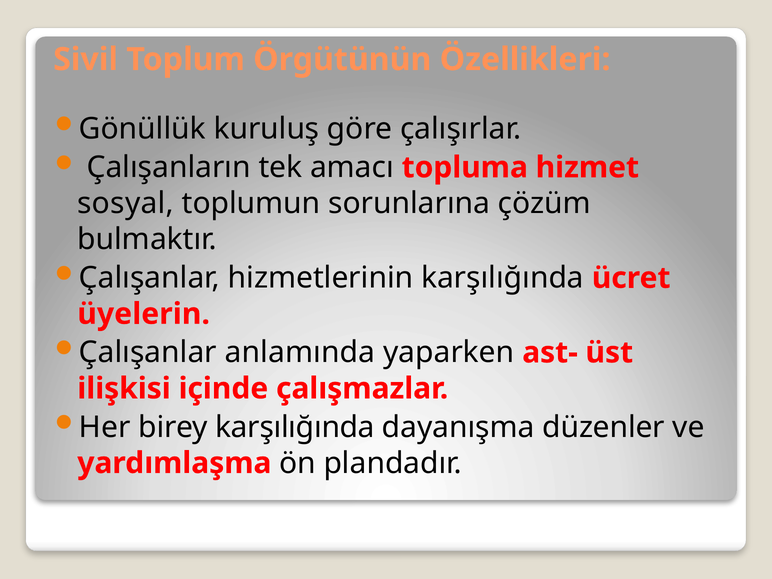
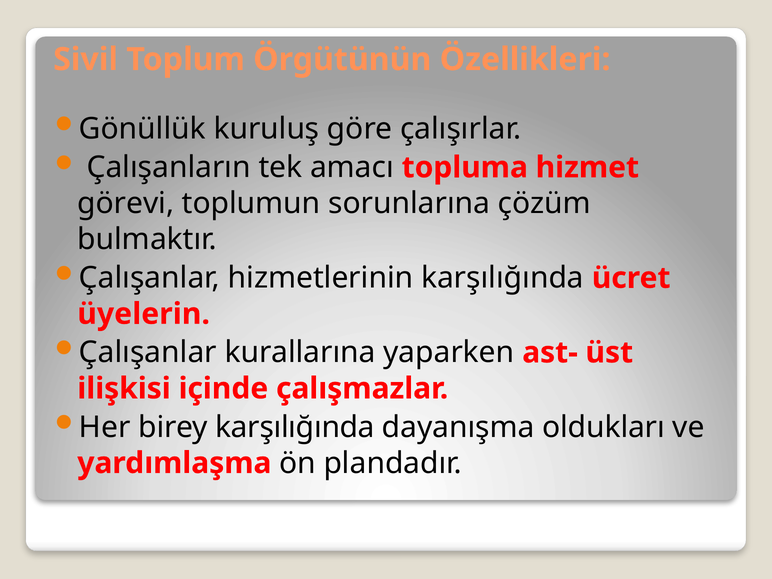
sosyal: sosyal -> görevi
anlamında: anlamında -> kurallarına
düzenler: düzenler -> oldukları
